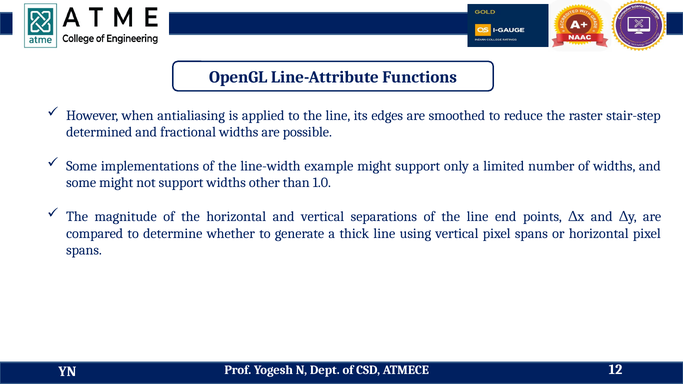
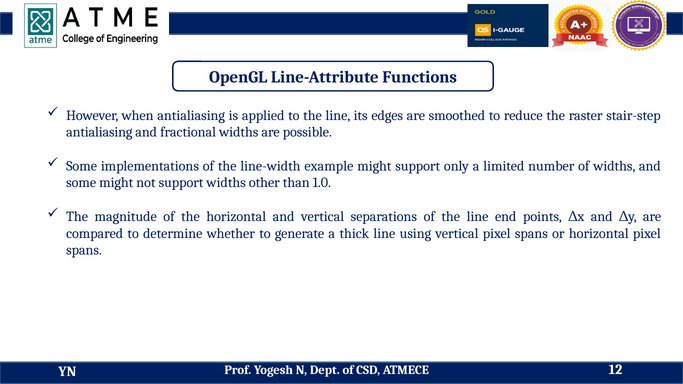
determined at (99, 132): determined -> antialiasing
